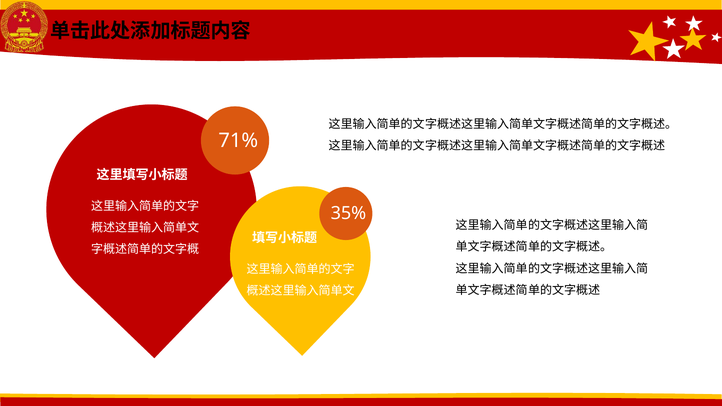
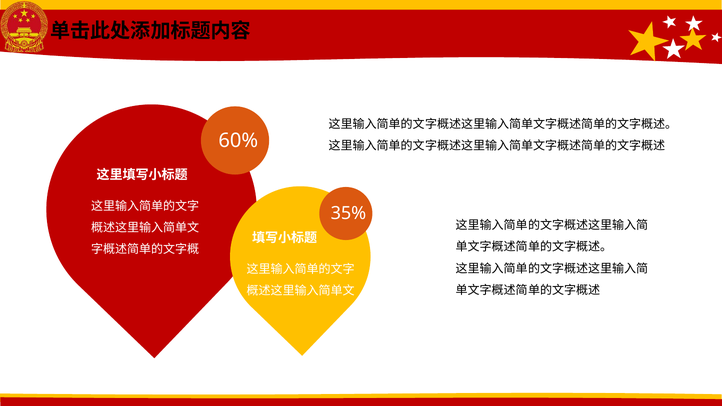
71%: 71% -> 60%
